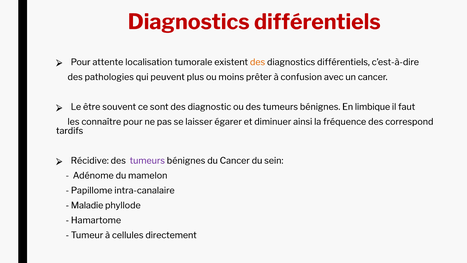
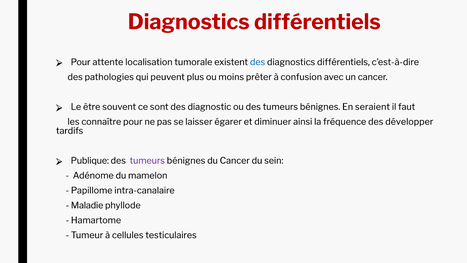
des at (258, 62) colour: orange -> blue
limbique: limbique -> seraient
correspond: correspond -> développer
Récidive: Récidive -> Publique
directement: directement -> testiculaires
